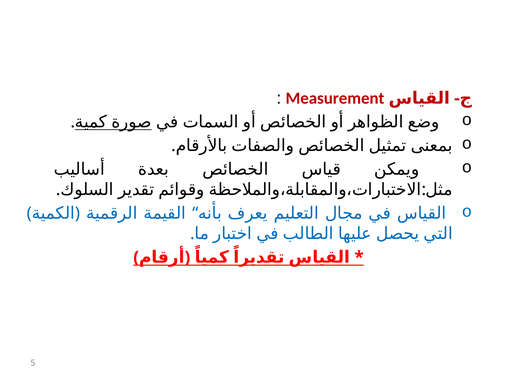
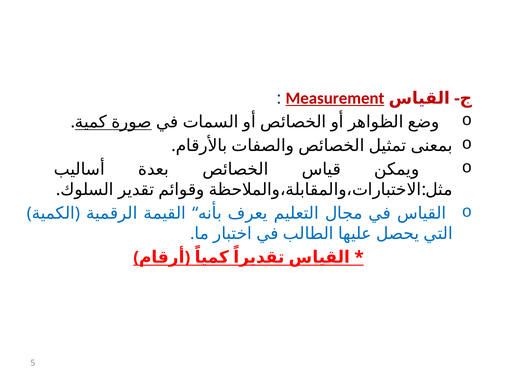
Measurement underline: none -> present
